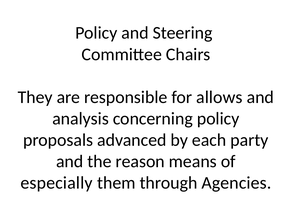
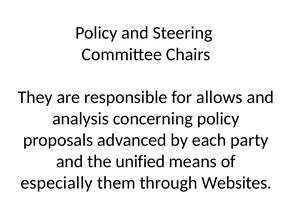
reason: reason -> unified
Agencies: Agencies -> Websites
